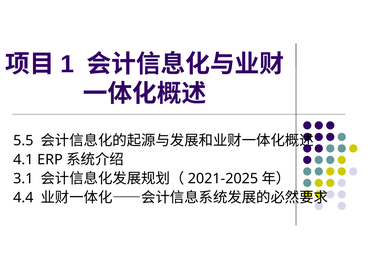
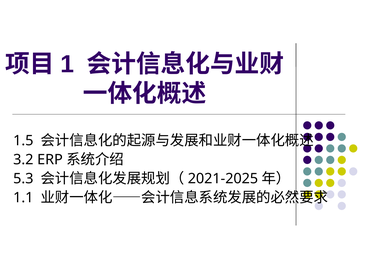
5.5: 5.5 -> 1.5
4.1: 4.1 -> 3.2
3.1: 3.1 -> 5.3
4.4: 4.4 -> 1.1
